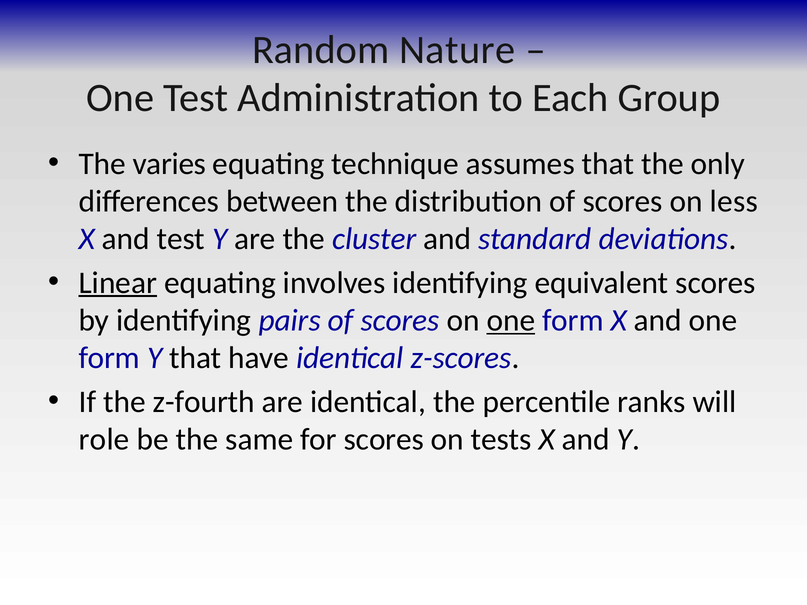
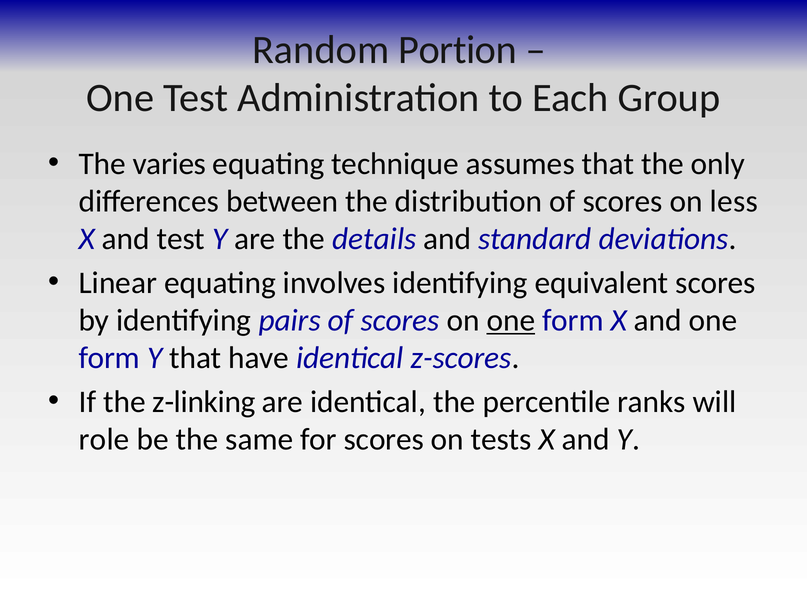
Nature: Nature -> Portion
cluster: cluster -> details
Linear underline: present -> none
z-fourth: z-fourth -> z-linking
